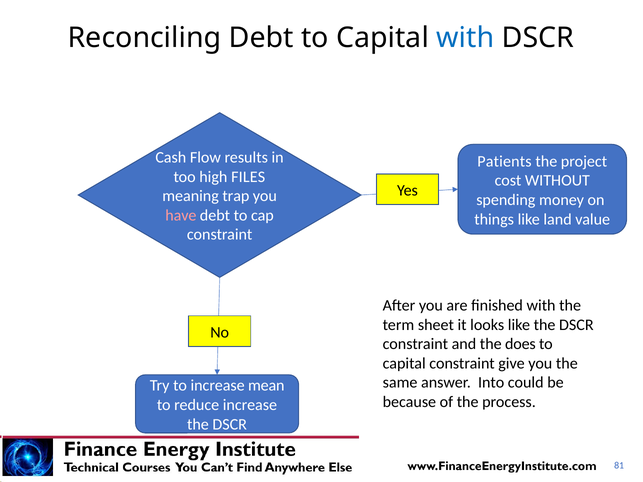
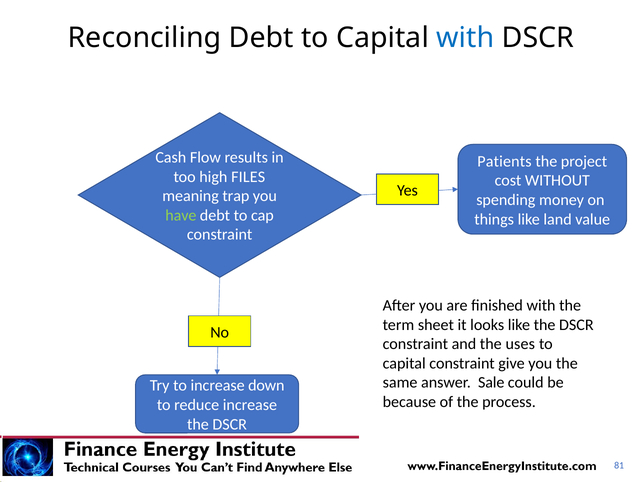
have colour: pink -> light green
does: does -> uses
Into: Into -> Sale
mean: mean -> down
